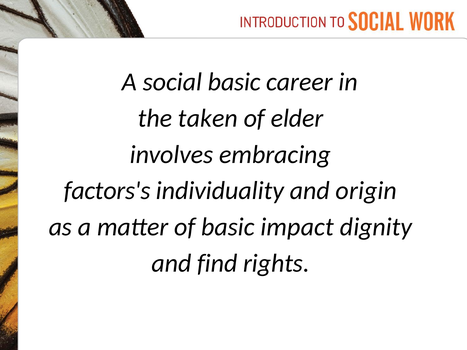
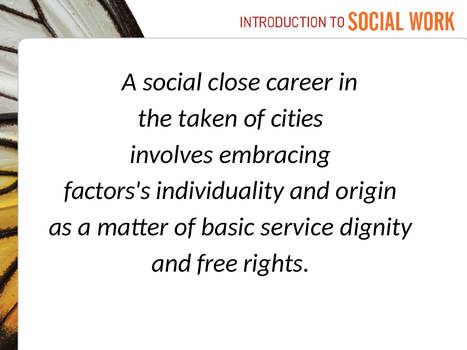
social basic: basic -> close
elder: elder -> cities
impact: impact -> service
find: find -> free
